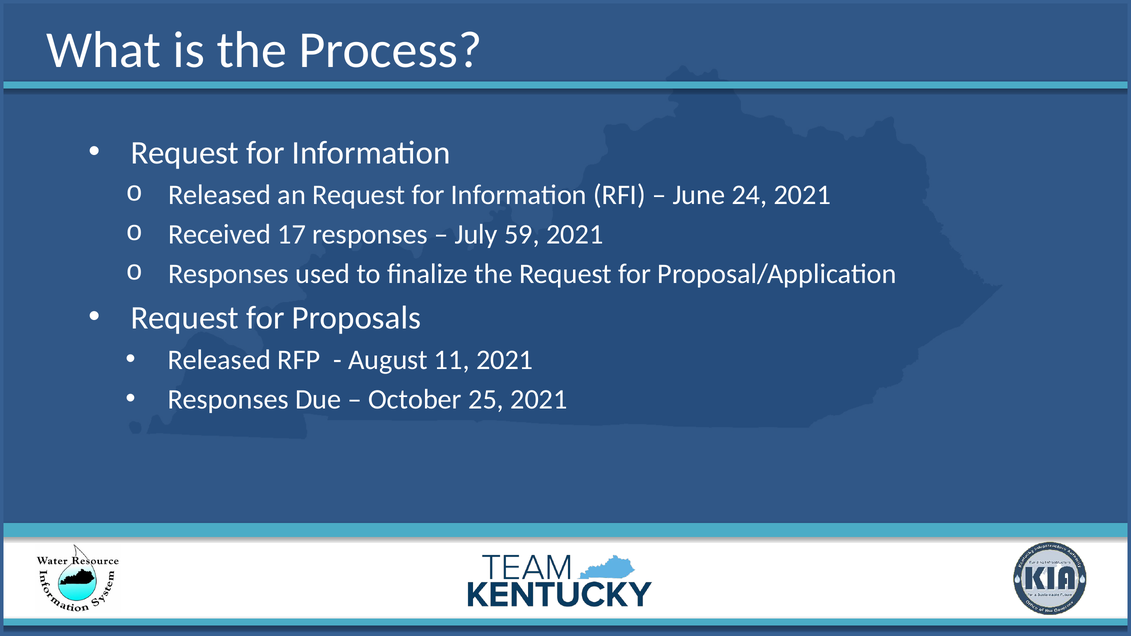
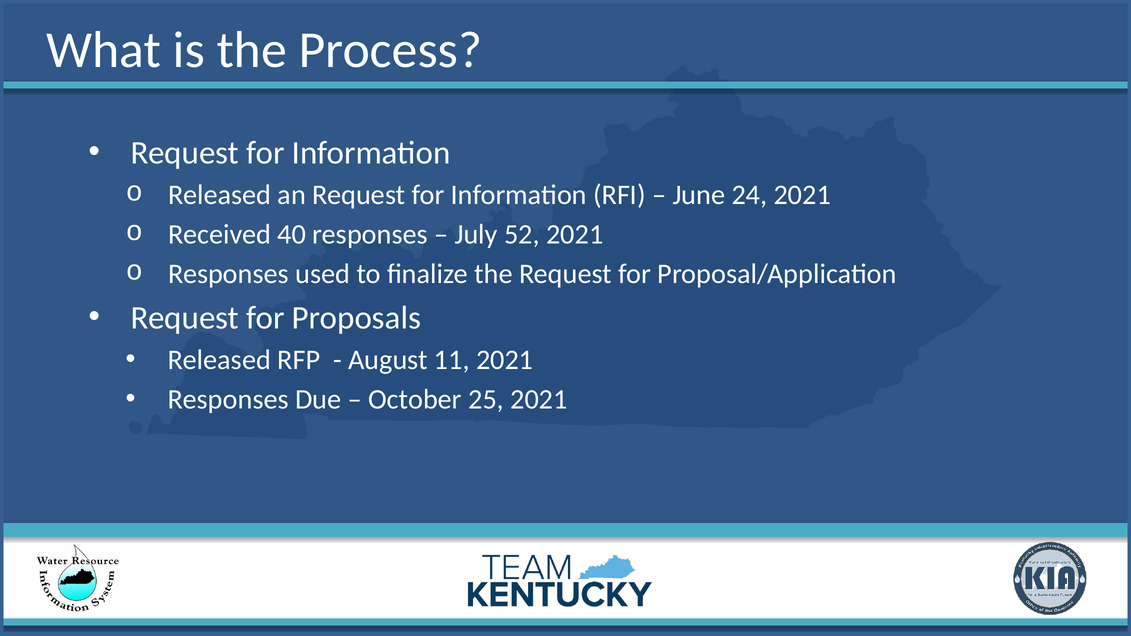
17: 17 -> 40
59: 59 -> 52
